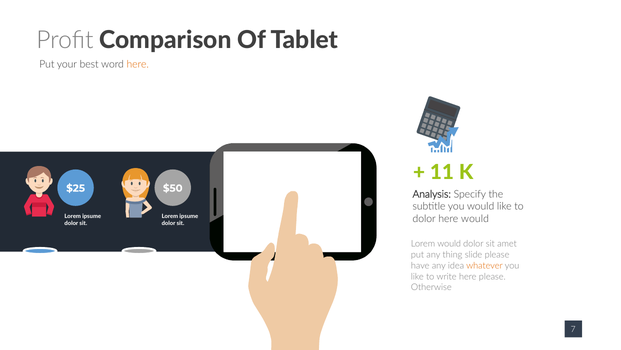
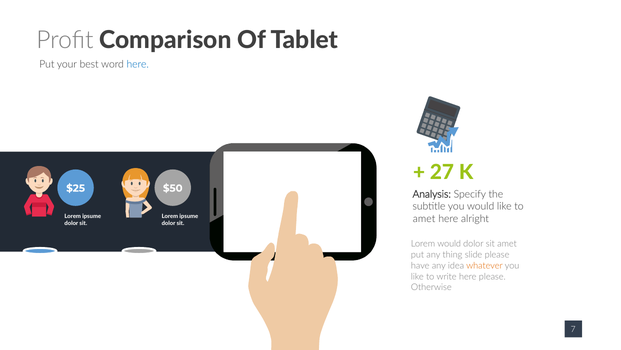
here at (138, 64) colour: orange -> blue
11: 11 -> 27
dolor at (424, 219): dolor -> amet
here would: would -> alright
